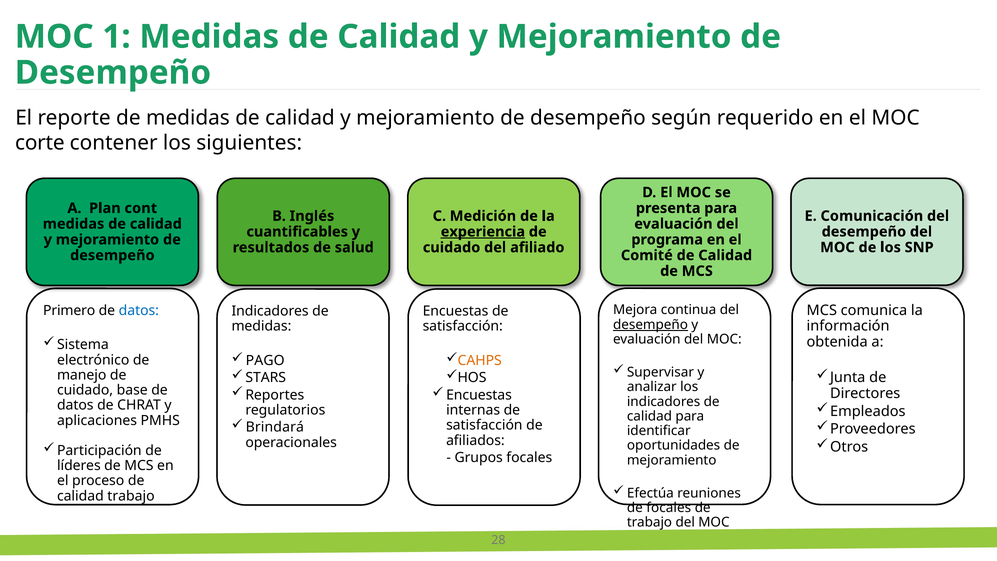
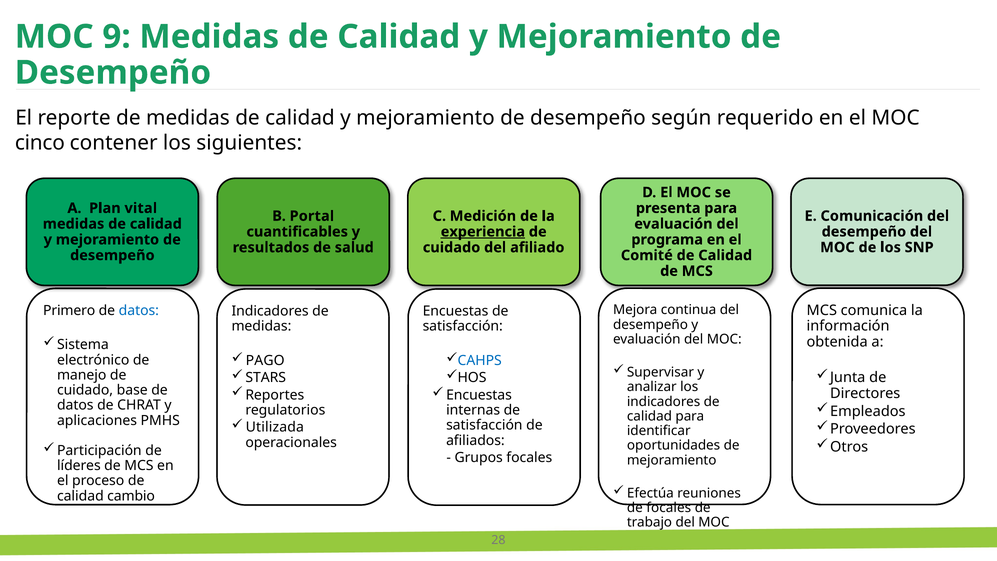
1: 1 -> 9
corte: corte -> cinco
cont: cont -> vital
Inglés: Inglés -> Portal
desempeño at (651, 324) underline: present -> none
CAHPS colour: orange -> blue
Brindará: Brindará -> Utilizada
calidad trabajo: trabajo -> cambio
